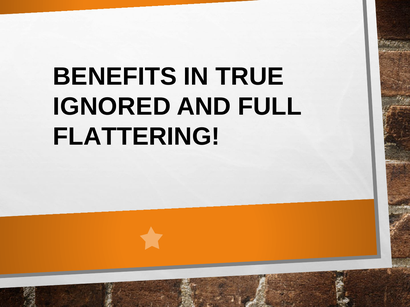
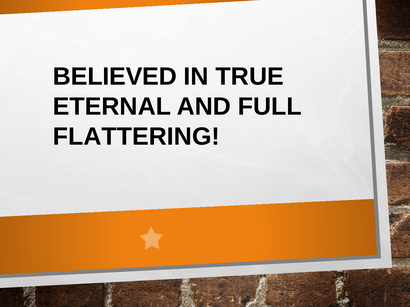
BENEFITS: BENEFITS -> BELIEVED
IGNORED: IGNORED -> ETERNAL
